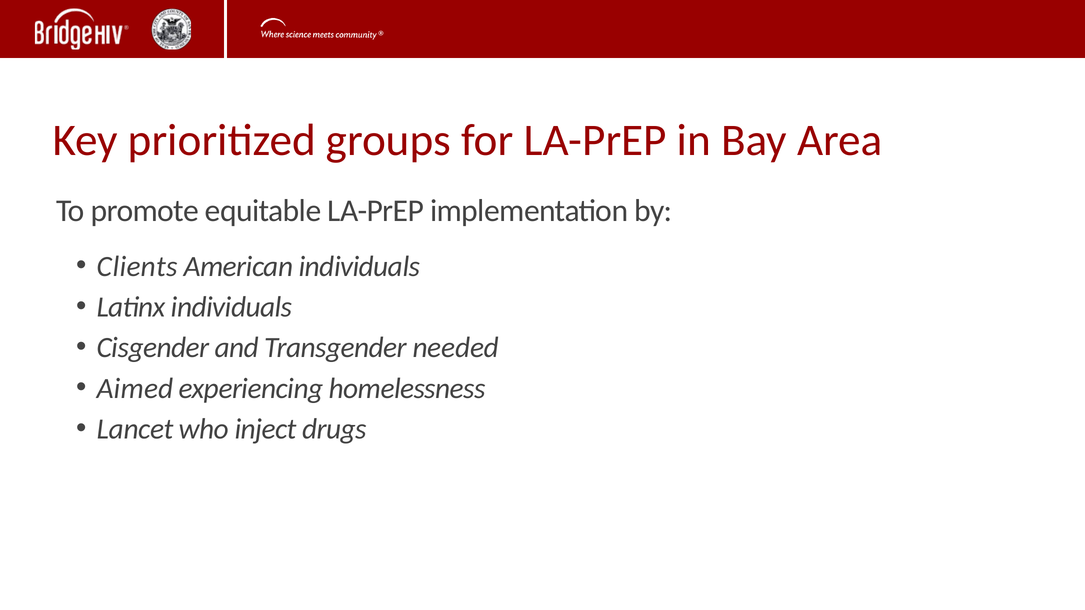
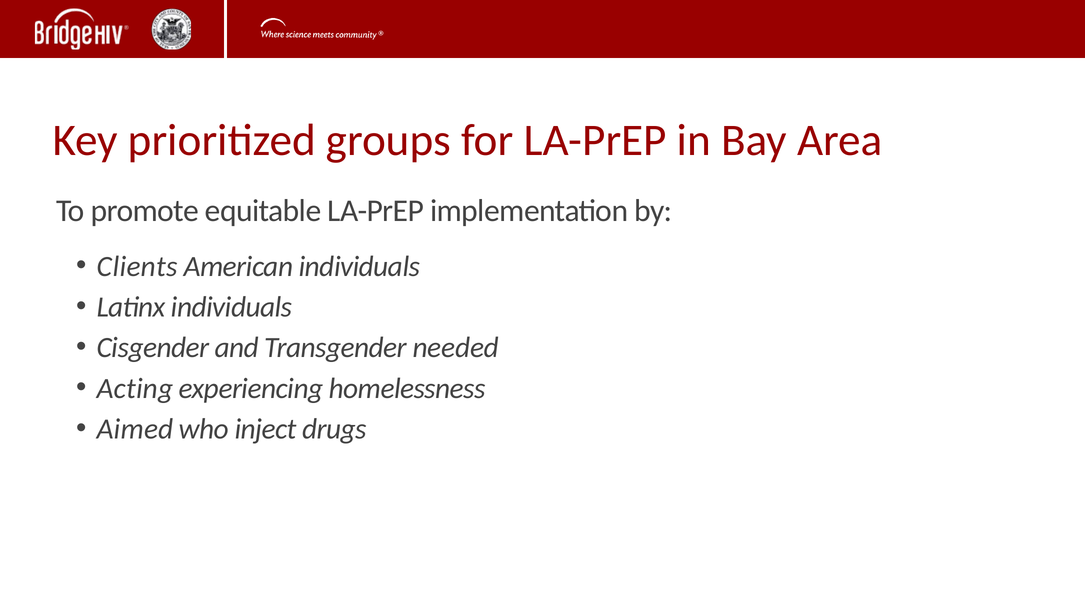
Aimed: Aimed -> Acting
Lancet: Lancet -> Aimed
